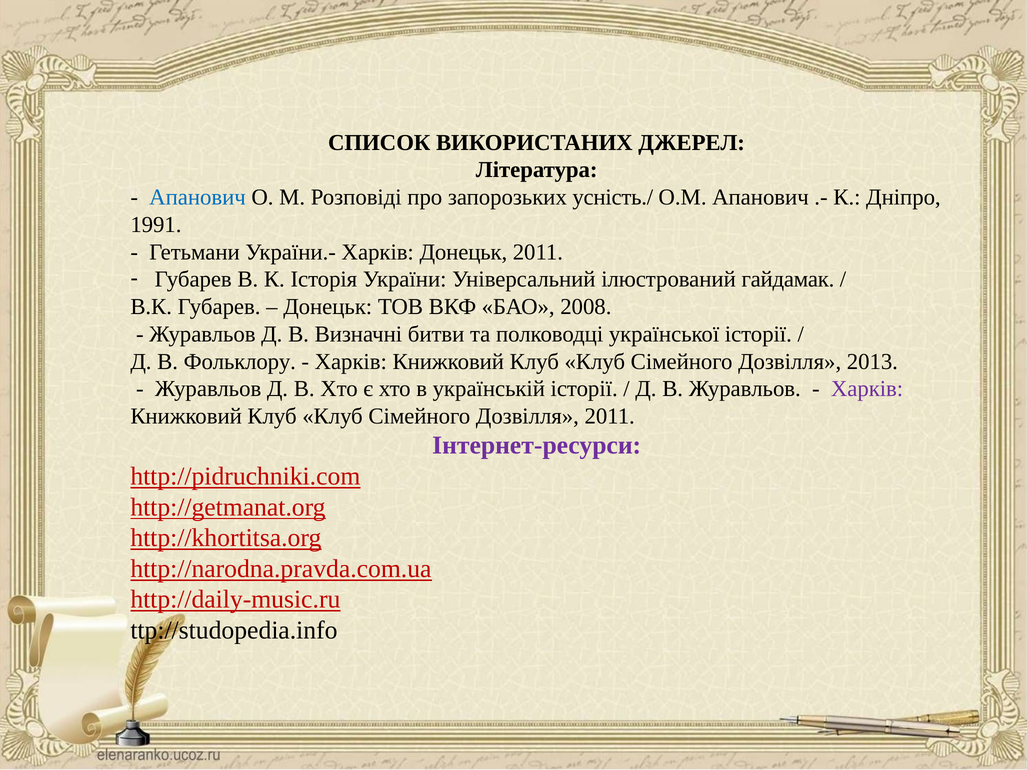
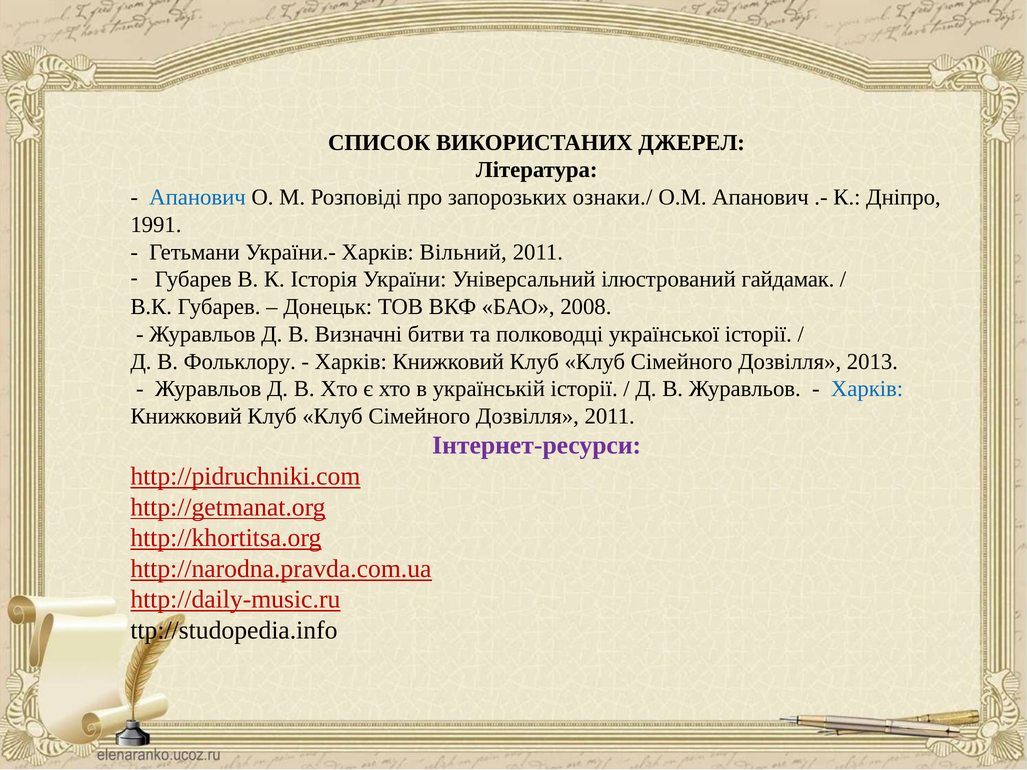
усність./: усність./ -> ознаки./
Харків Донецьк: Донецьк -> Вільний
Харків at (867, 389) colour: purple -> blue
